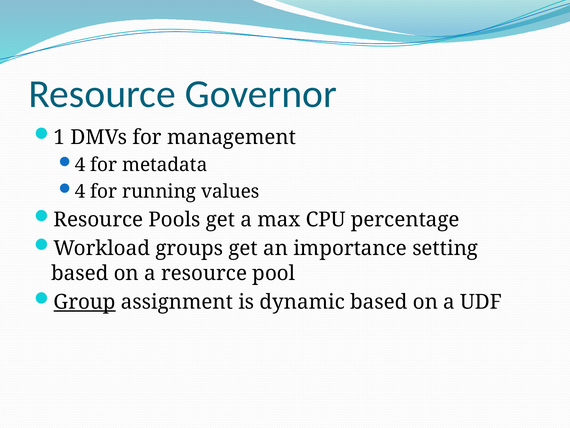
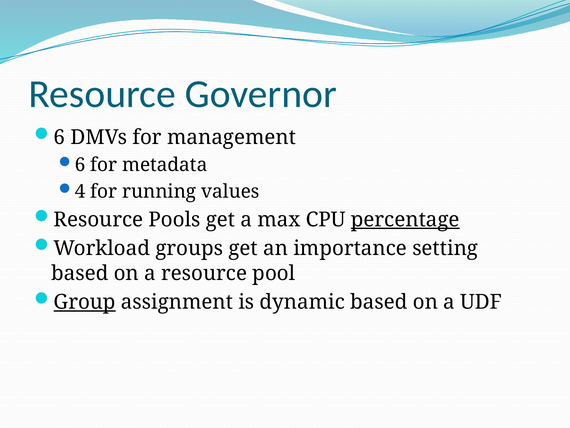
1 at (59, 137): 1 -> 6
4 at (80, 165): 4 -> 6
percentage underline: none -> present
